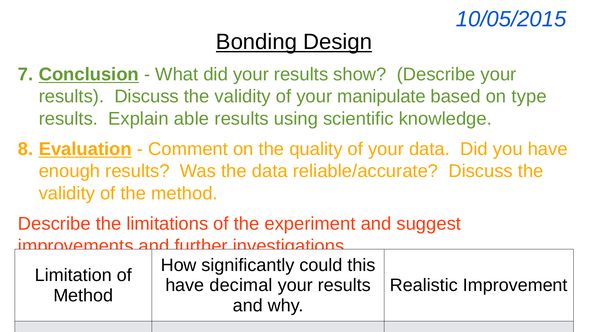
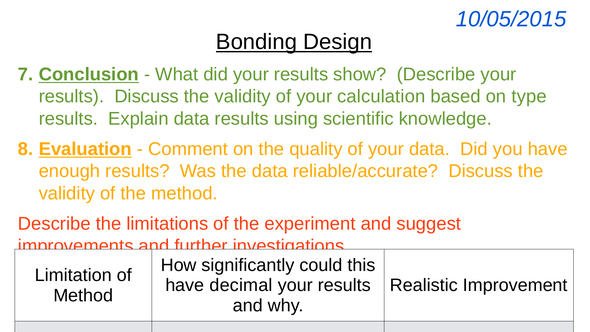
manipulate: manipulate -> calculation
Explain able: able -> data
